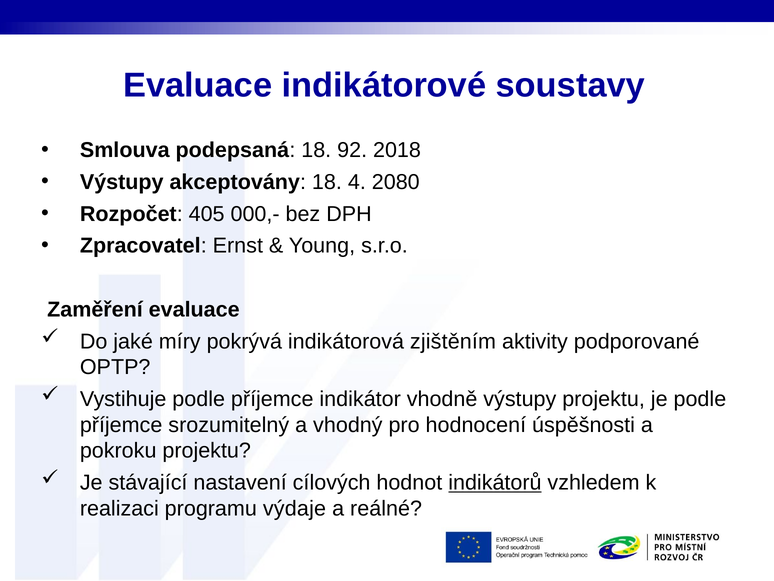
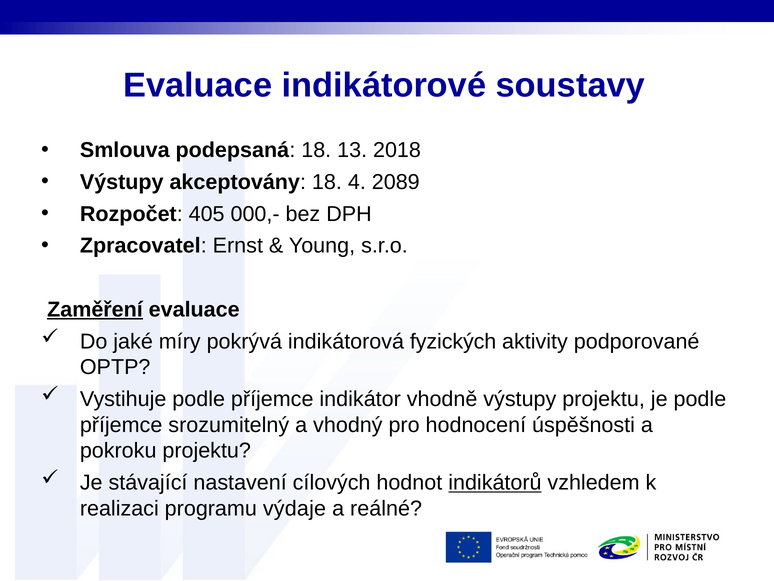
92: 92 -> 13
2080: 2080 -> 2089
Zaměření underline: none -> present
zjištěním: zjištěním -> fyzických
